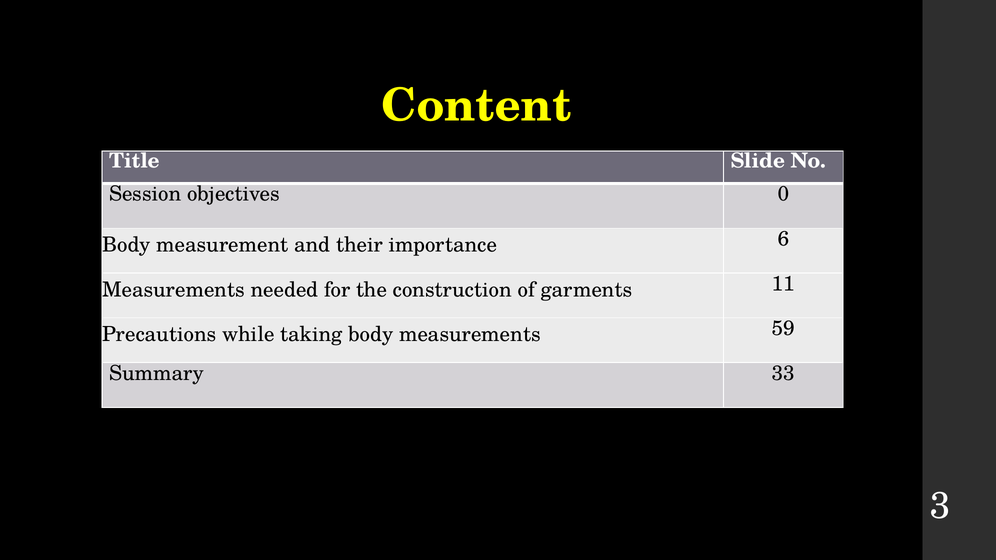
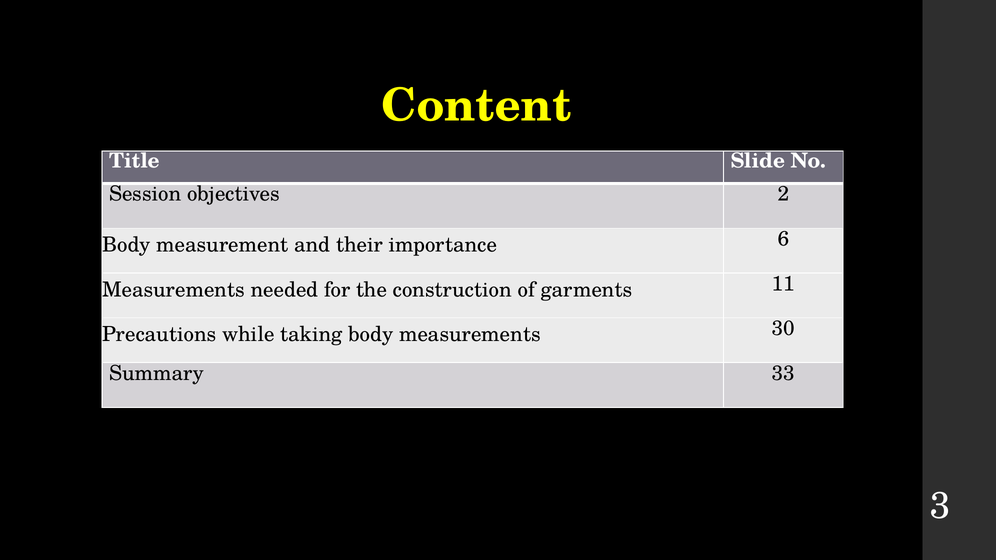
0: 0 -> 2
59: 59 -> 30
